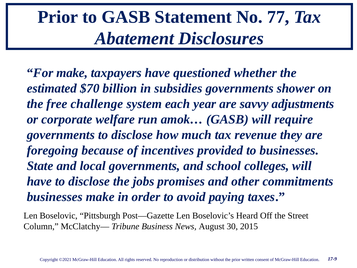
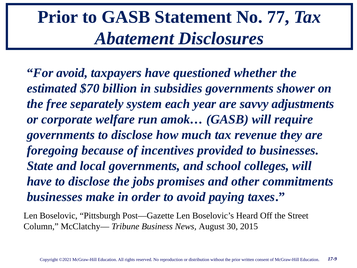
For make: make -> avoid
challenge: challenge -> separately
